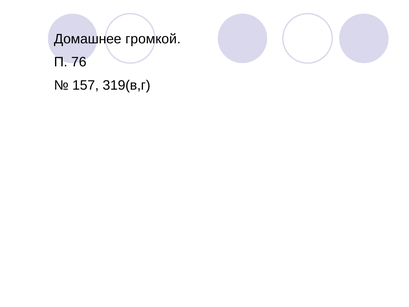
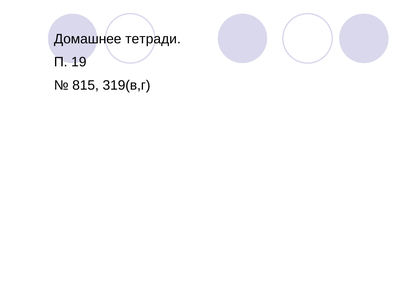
громкой: громкой -> тетради
76: 76 -> 19
157: 157 -> 815
